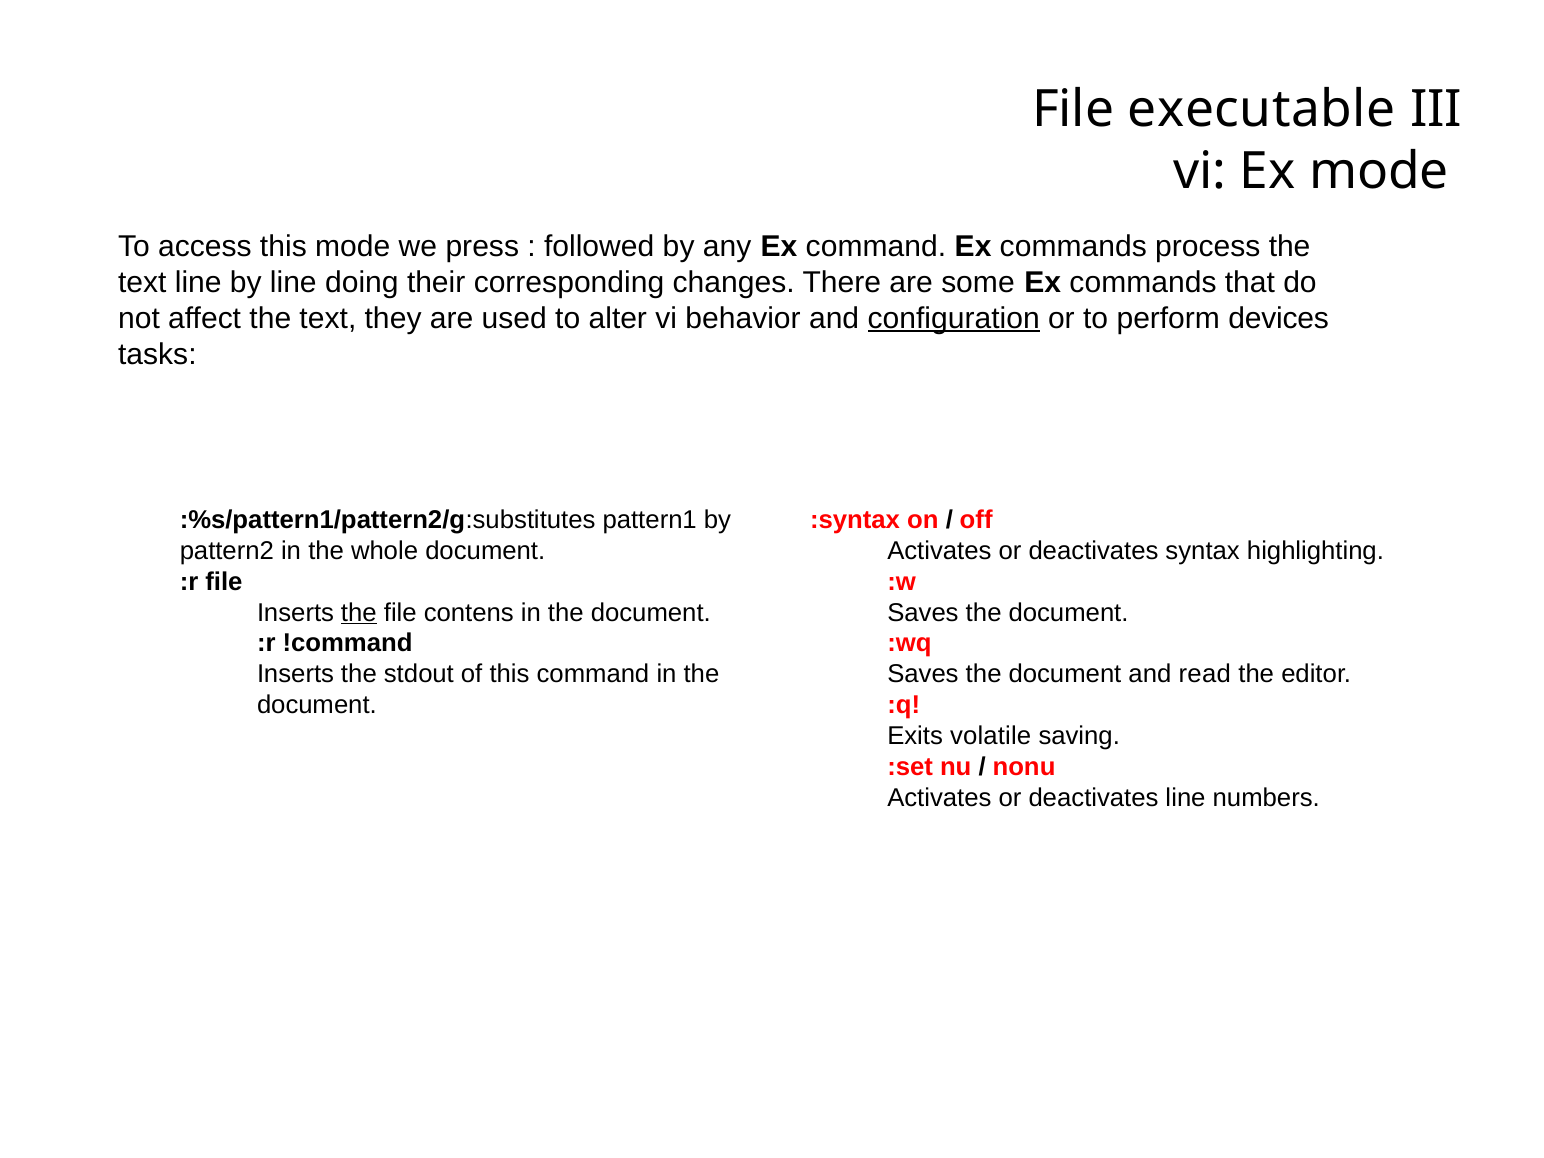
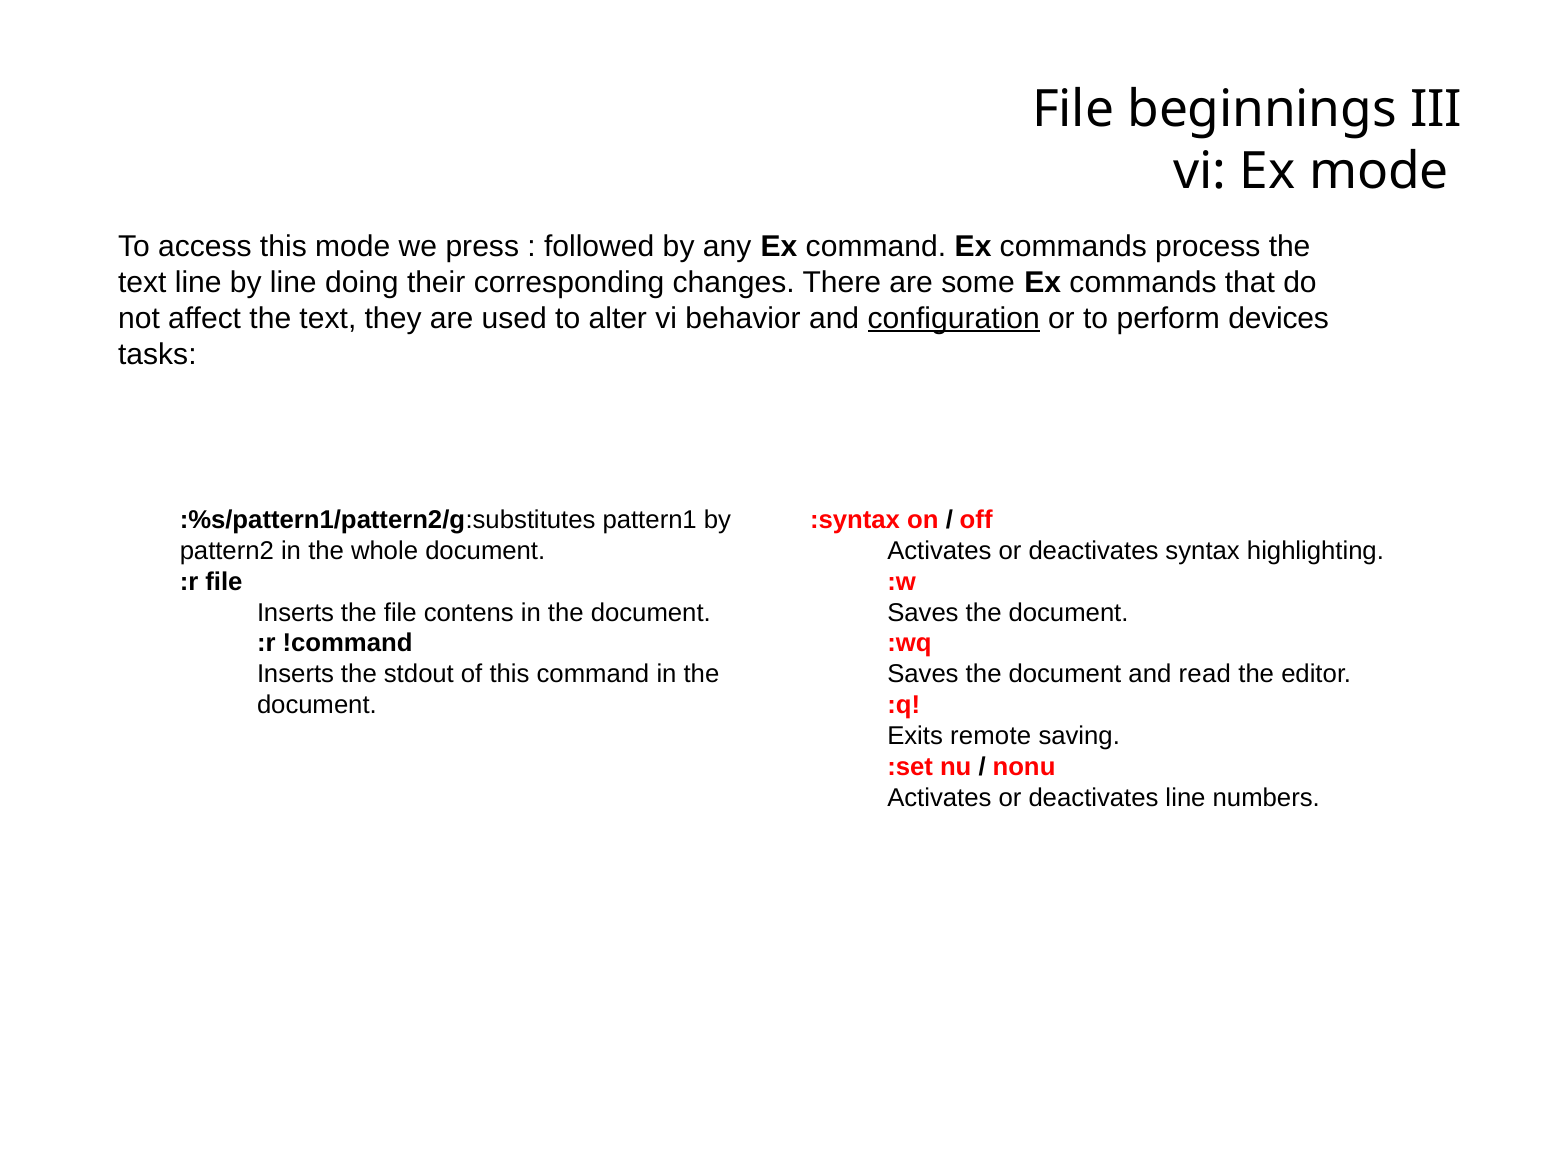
executable: executable -> beginnings
the at (359, 613) underline: present -> none
volatile: volatile -> remote
